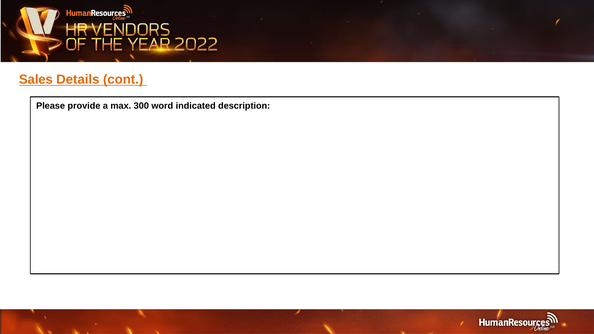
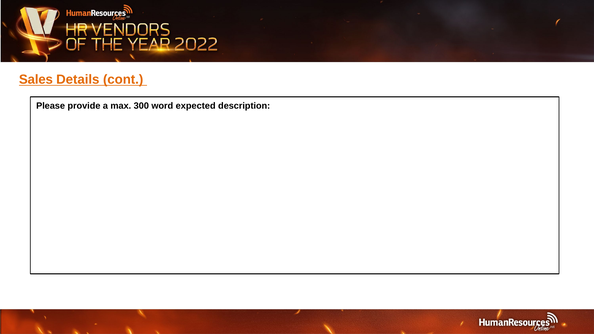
indicated: indicated -> expected
